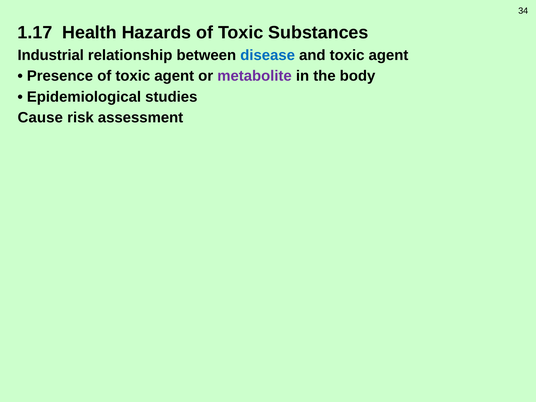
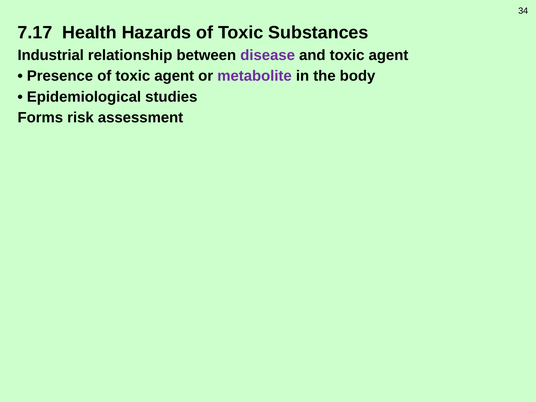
1.17: 1.17 -> 7.17
disease colour: blue -> purple
Cause: Cause -> Forms
